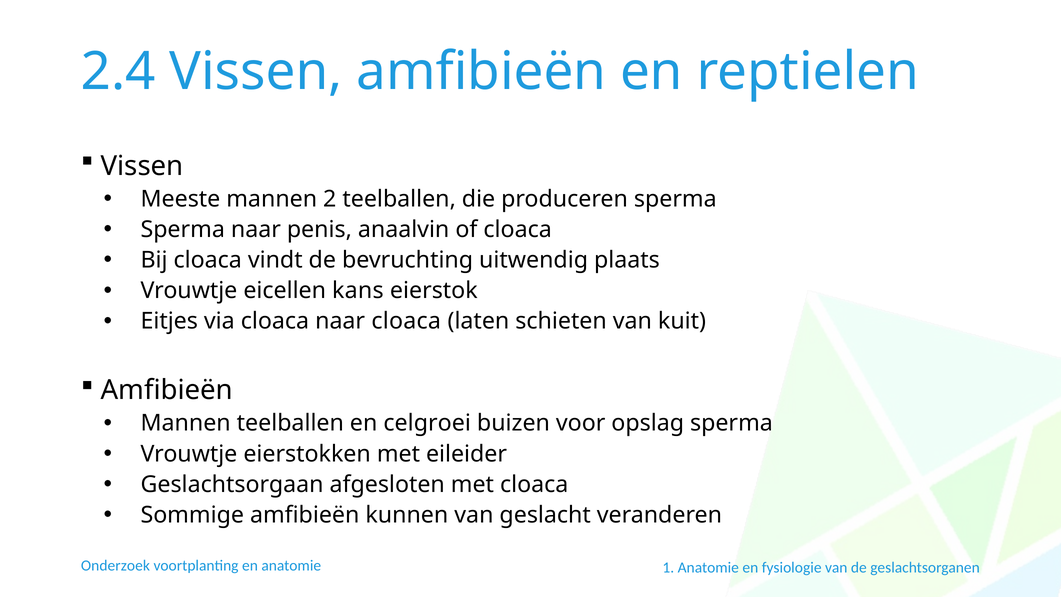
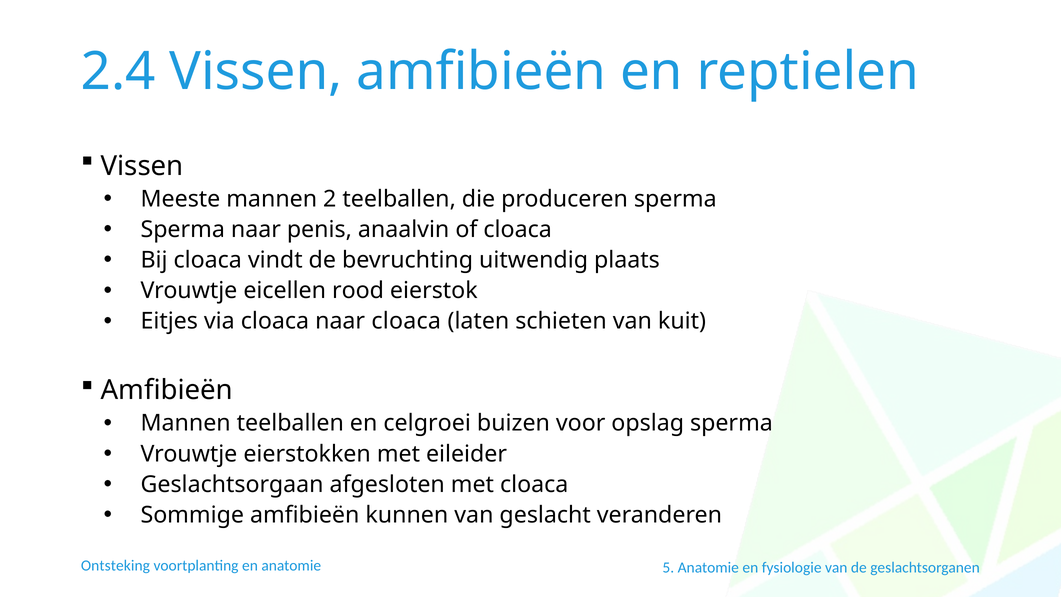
kans: kans -> rood
Onderzoek: Onderzoek -> Ontsteking
1: 1 -> 5
